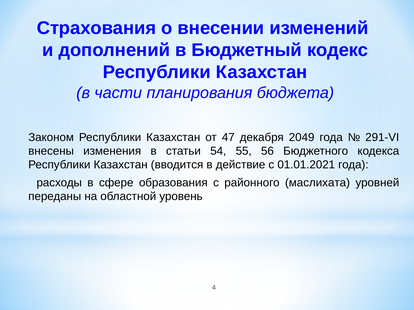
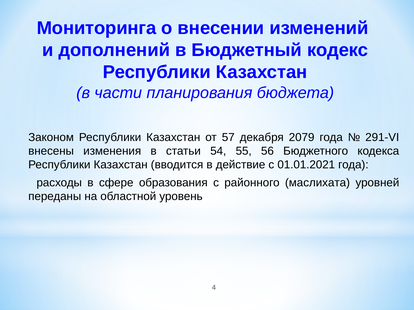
Страхования: Страхования -> Мониторинга
47: 47 -> 57
2049: 2049 -> 2079
